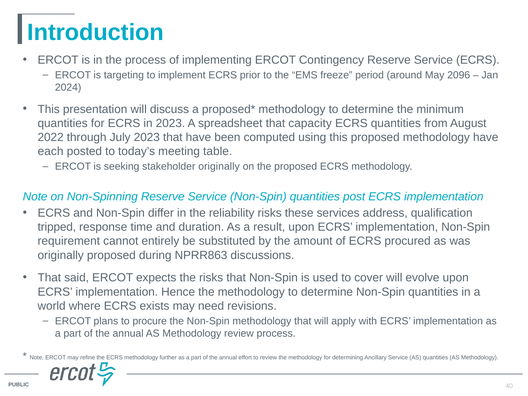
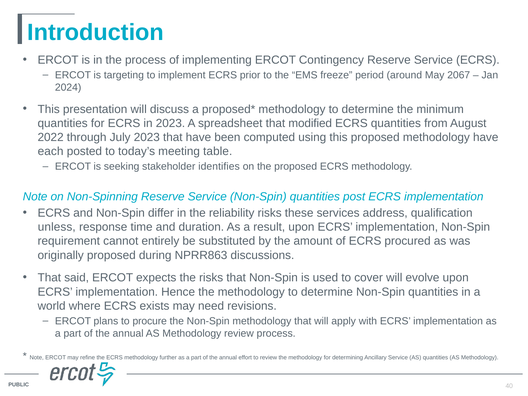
2096: 2096 -> 2067
capacity: capacity -> modified
stakeholder originally: originally -> identifies
tripped: tripped -> unless
